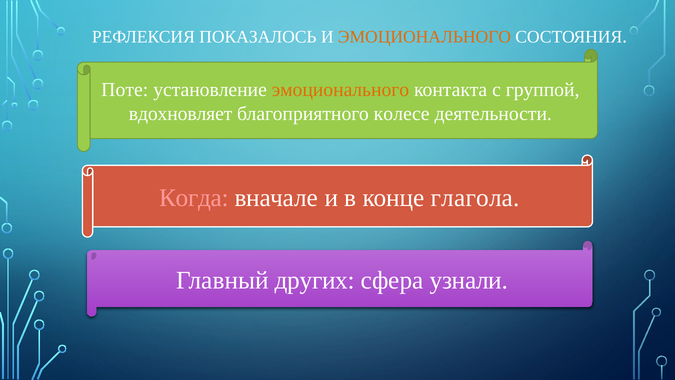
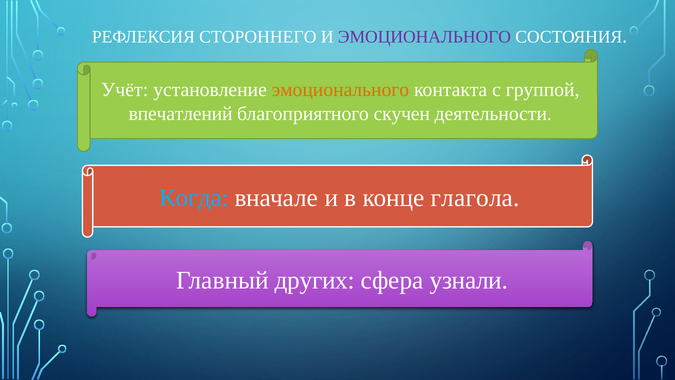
ПОКАЗАЛОСЬ: ПОКАЗАЛОСЬ -> СТОРОННЕГО
ЭМОЦИОНАЛЬНОГО at (425, 37) colour: orange -> purple
Поте: Поте -> Учёт
вдохновляет: вдохновляет -> впечатлений
колесе: колесе -> скучен
Когда colour: pink -> light blue
